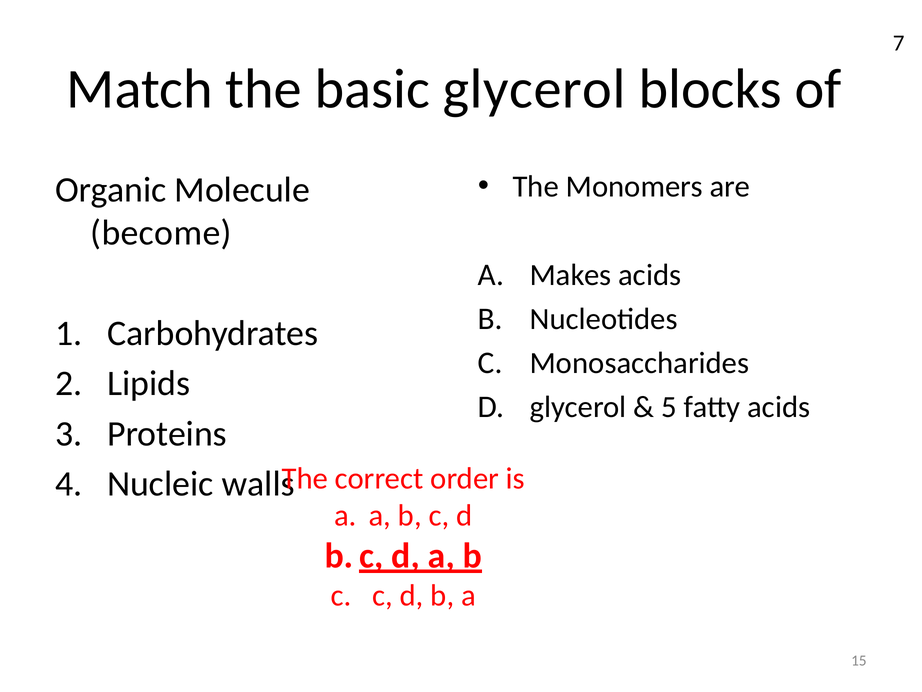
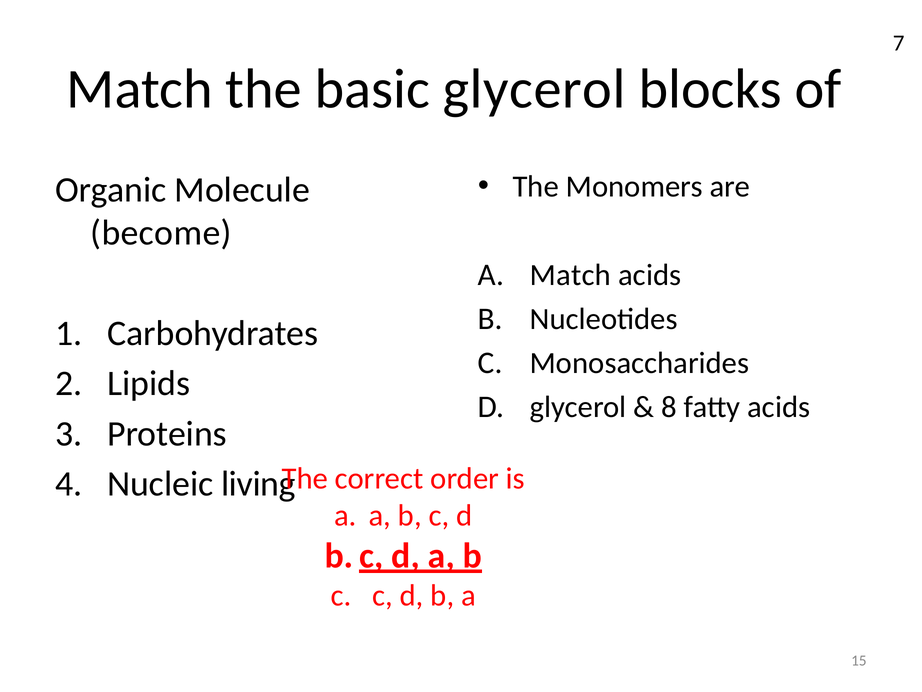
A Makes: Makes -> Match
5: 5 -> 8
walls: walls -> living
